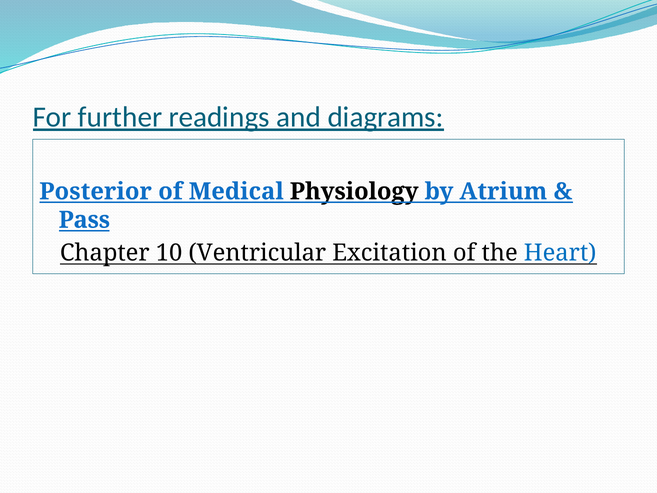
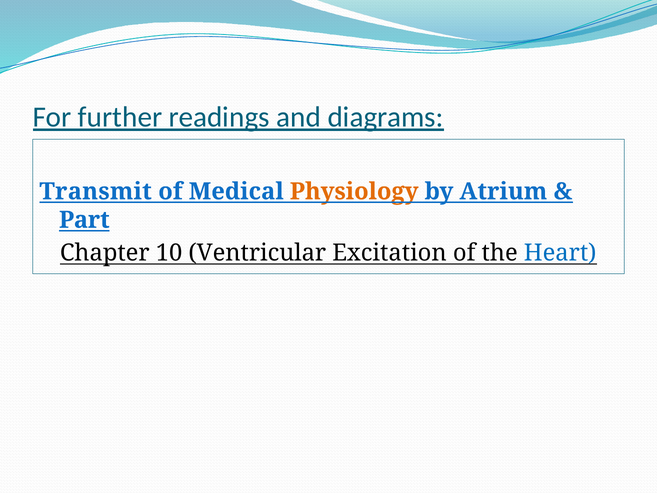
Posterior: Posterior -> Transmit
Physiology colour: black -> orange
Pass: Pass -> Part
